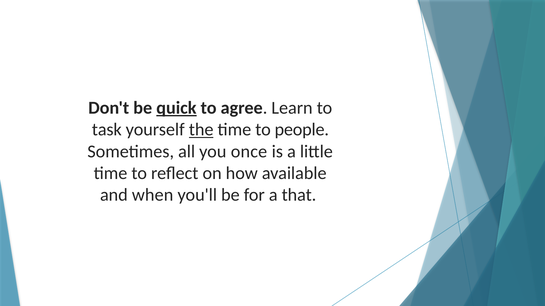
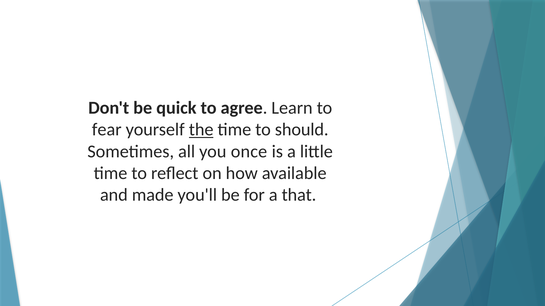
quick underline: present -> none
task: task -> fear
people: people -> should
when: when -> made
